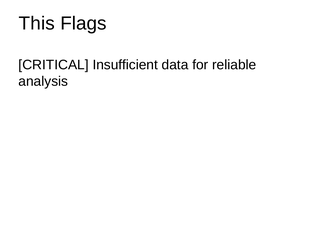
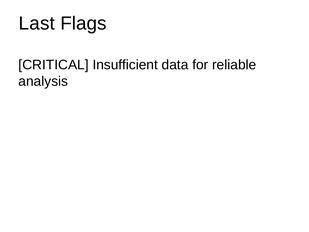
This: This -> Last
